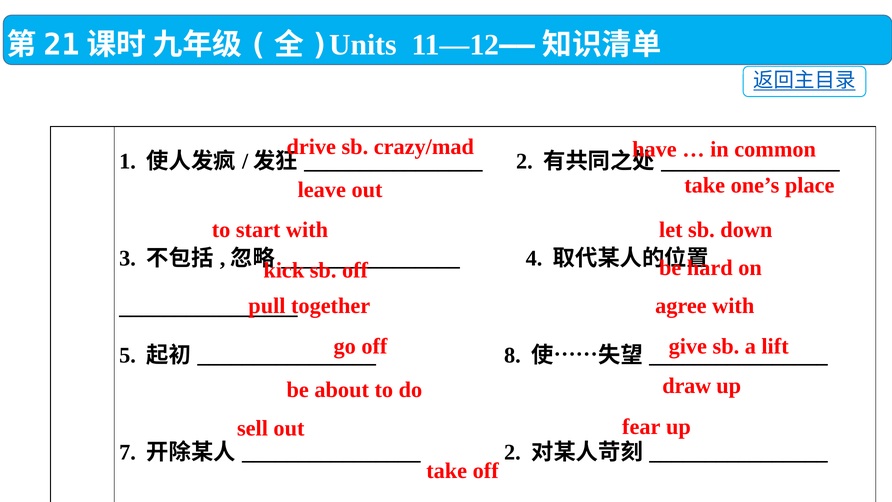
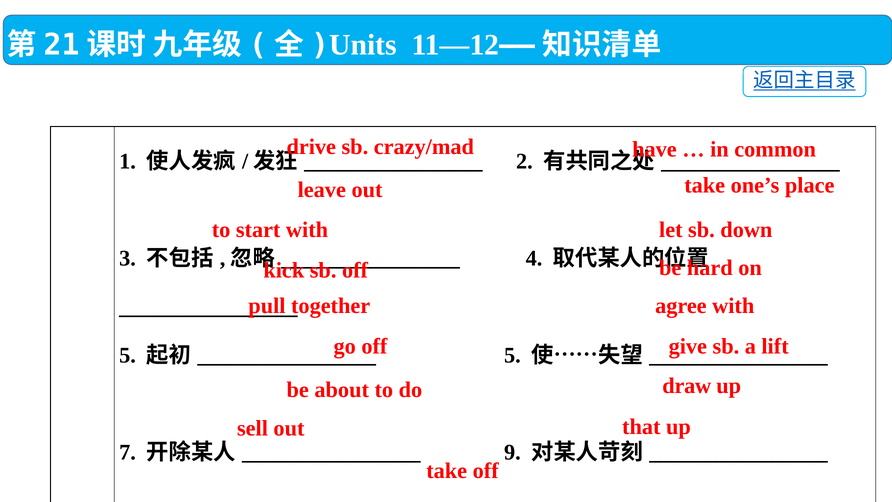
8 at (512, 355): 8 -> 5
fear: fear -> that
2 at (512, 452): 2 -> 9
